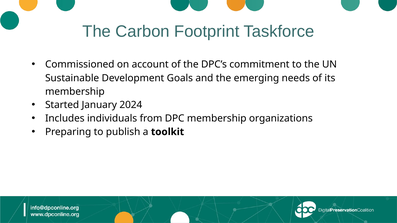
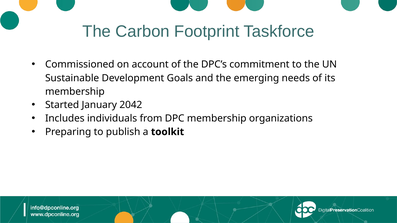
2024: 2024 -> 2042
